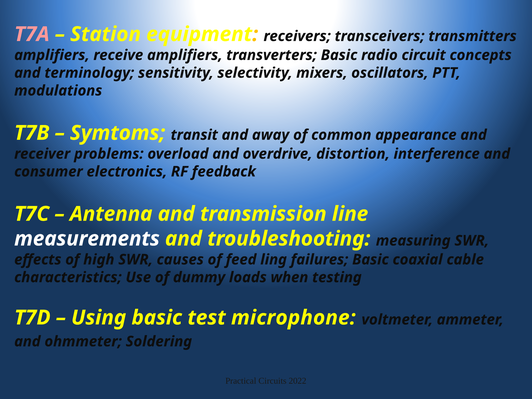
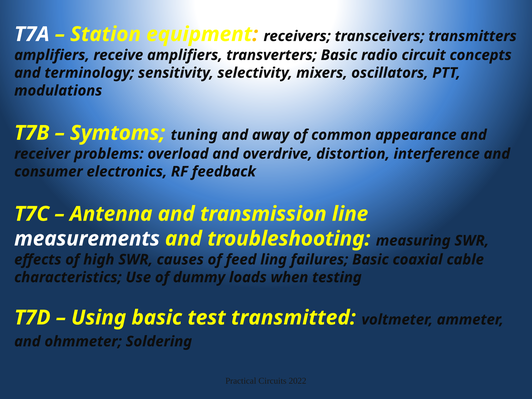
T7A colour: pink -> white
transit: transit -> tuning
microphone: microphone -> transmitted
